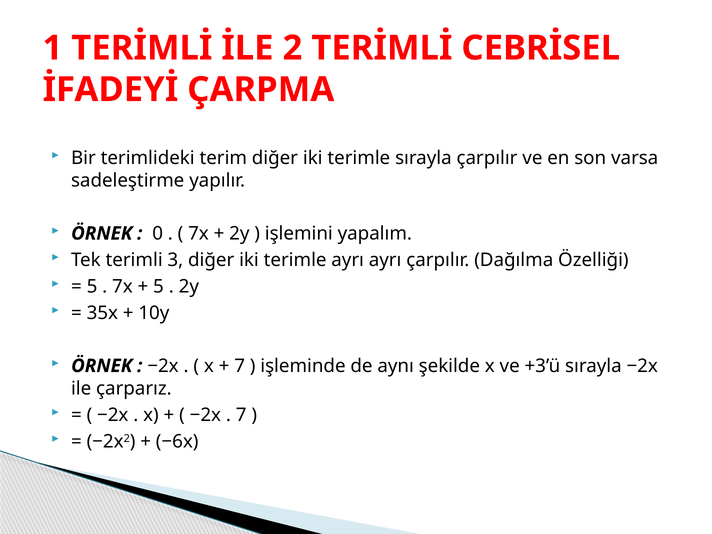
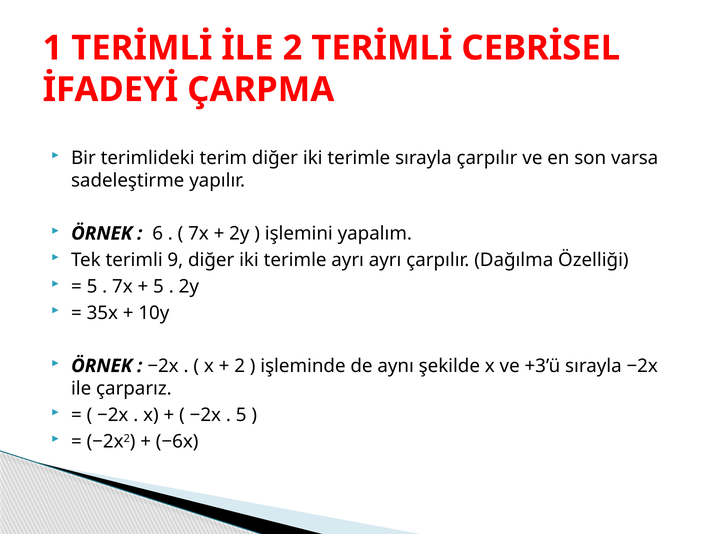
0: 0 -> 6
3: 3 -> 9
7 at (240, 366): 7 -> 2
7 at (241, 415): 7 -> 5
